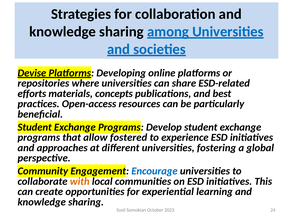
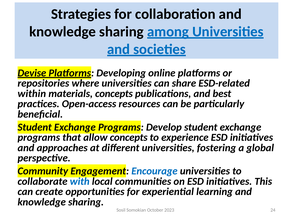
efforts: efforts -> within
allow fostered: fostered -> concepts
with colour: orange -> blue
